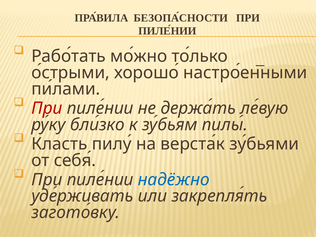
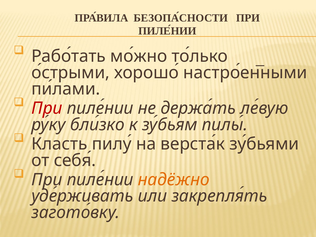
надёжно colour: blue -> orange
